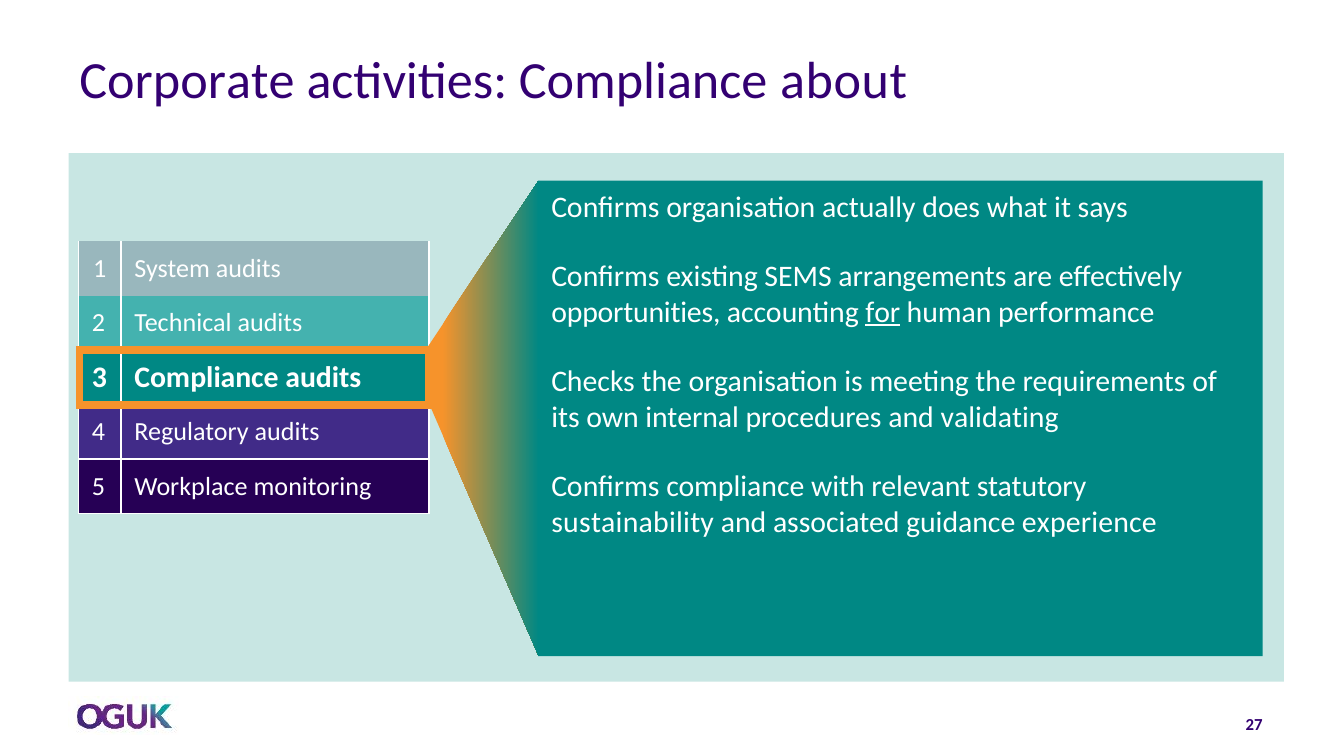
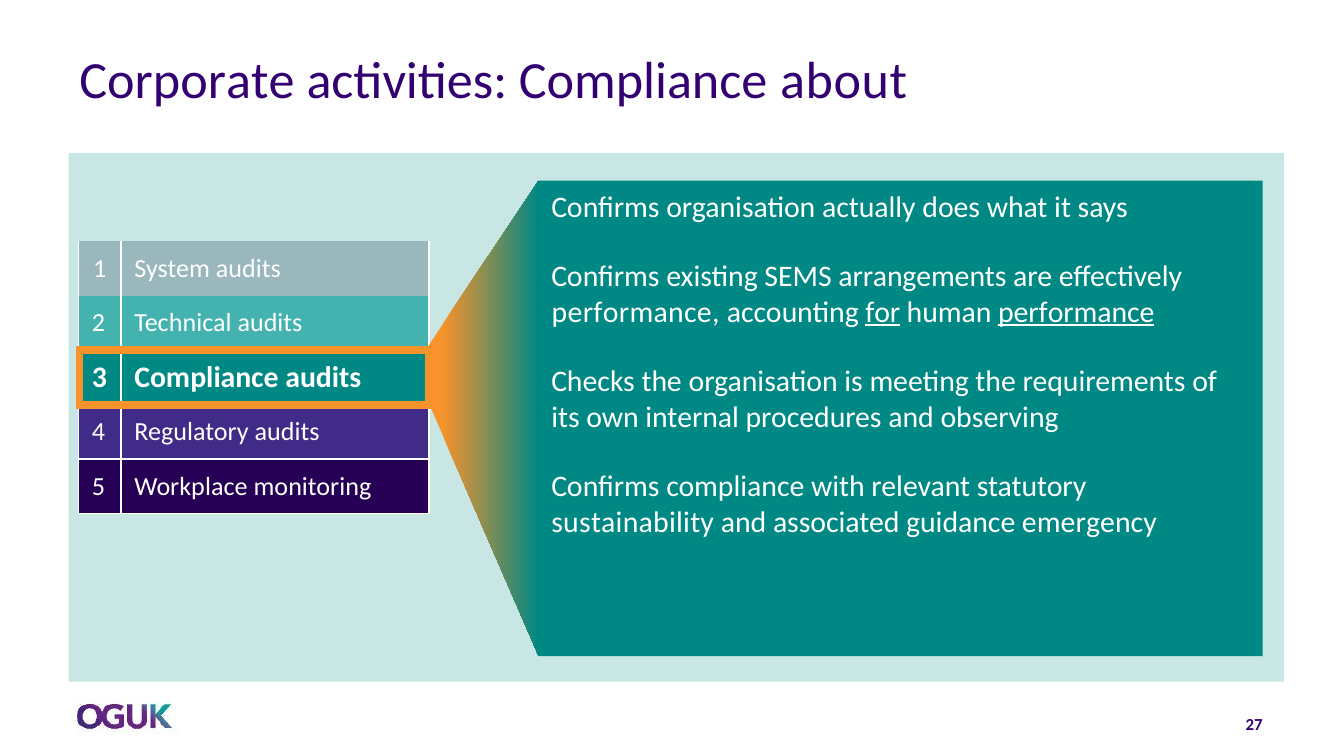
opportunities at (636, 312): opportunities -> performance
performance at (1076, 312) underline: none -> present
validating: validating -> observing
experience: experience -> emergency
